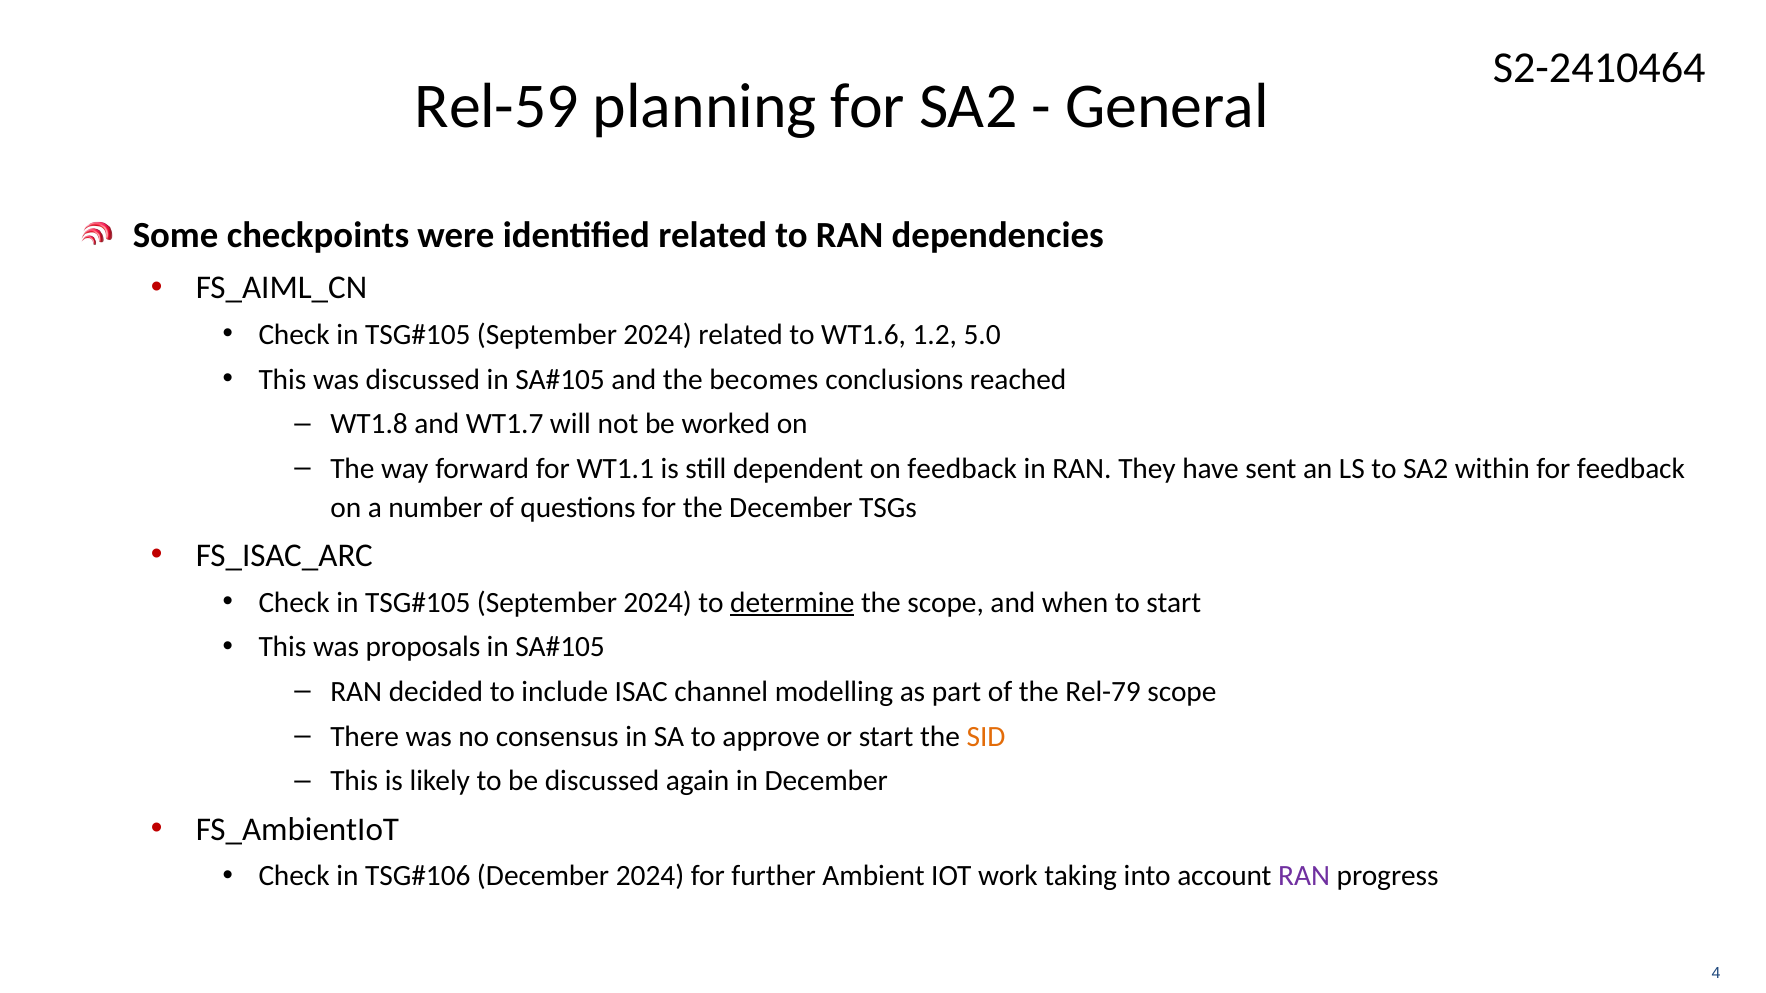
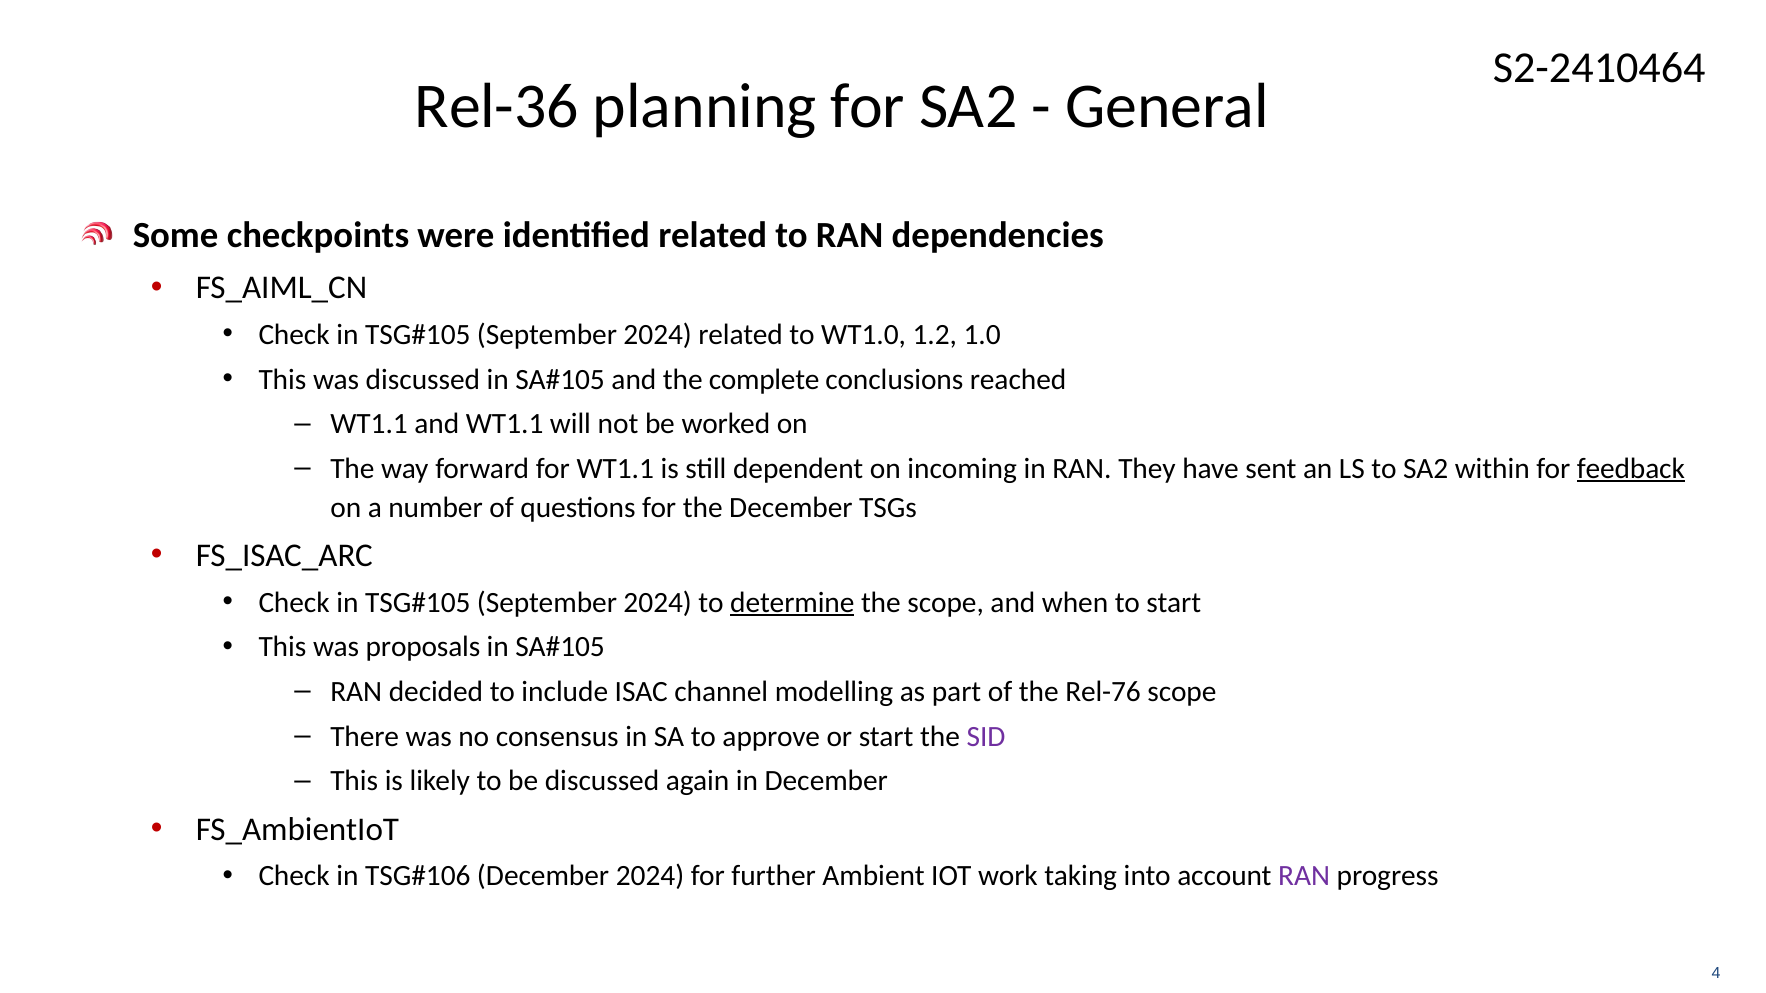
Rel-59: Rel-59 -> Rel-36
WT1.6: WT1.6 -> WT1.0
5.0: 5.0 -> 1.0
becomes: becomes -> complete
WT1.8 at (369, 424): WT1.8 -> WT1.1
and WT1.7: WT1.7 -> WT1.1
on feedback: feedback -> incoming
feedback at (1631, 469) underline: none -> present
Rel-79: Rel-79 -> Rel-76
SID colour: orange -> purple
